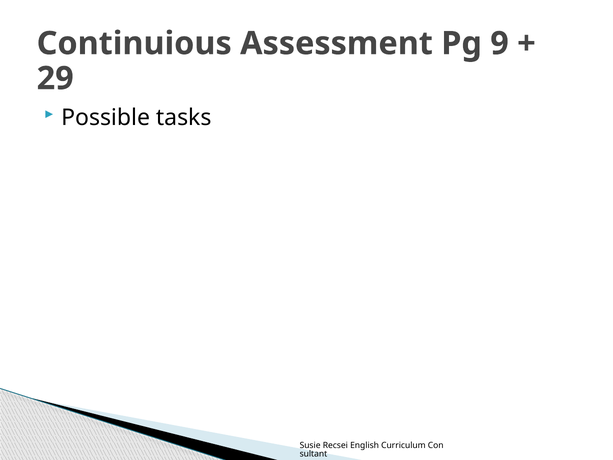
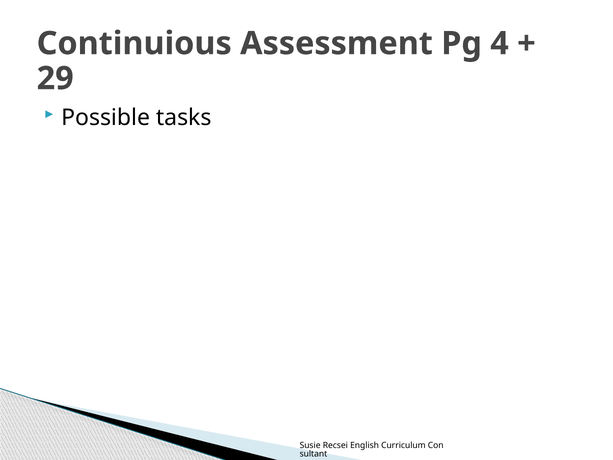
9: 9 -> 4
